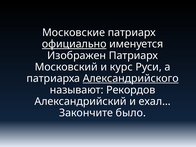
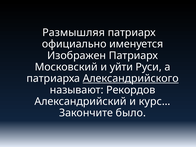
Московские: Московские -> Размышляя
официально underline: present -> none
курс: курс -> уйти
ехал…: ехал… -> курс…
